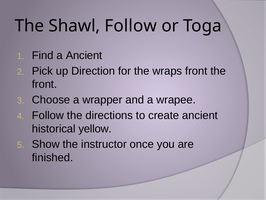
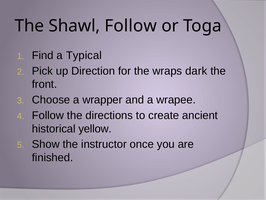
a Ancient: Ancient -> Typical
wraps front: front -> dark
